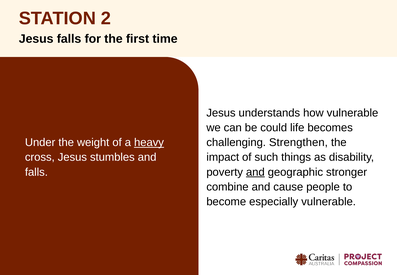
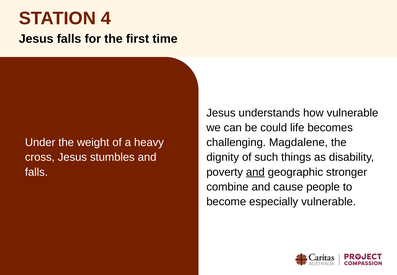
2: 2 -> 4
heavy underline: present -> none
Strengthen: Strengthen -> Magdalene
impact: impact -> dignity
